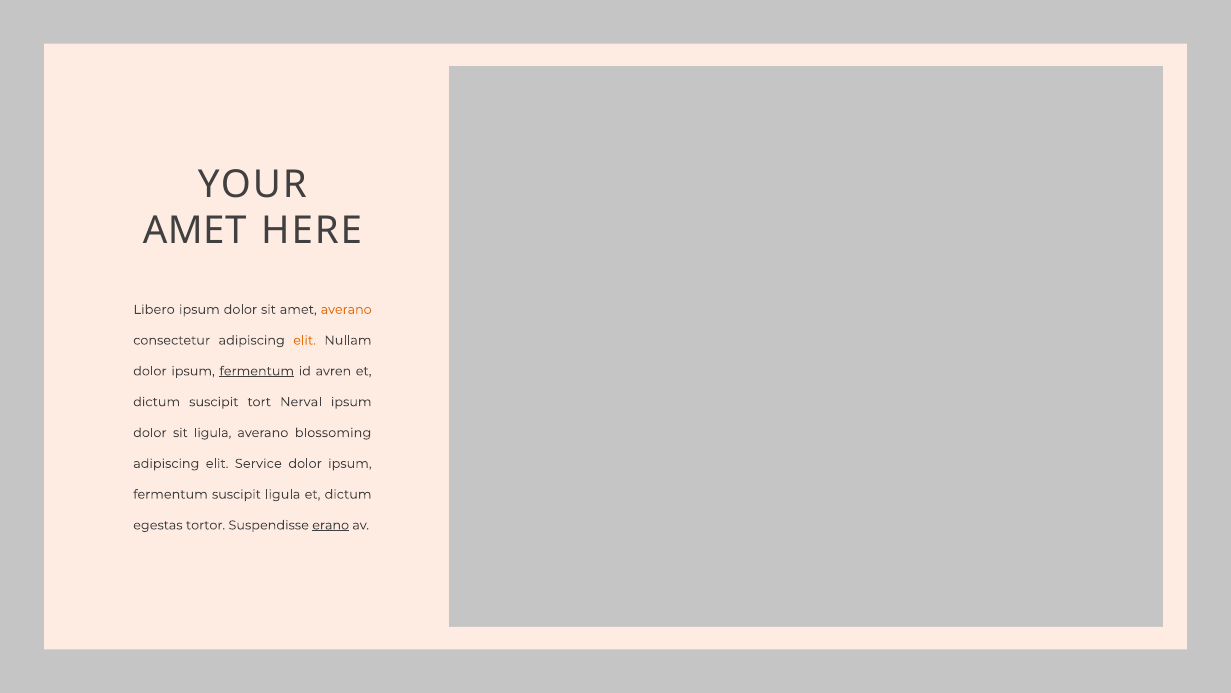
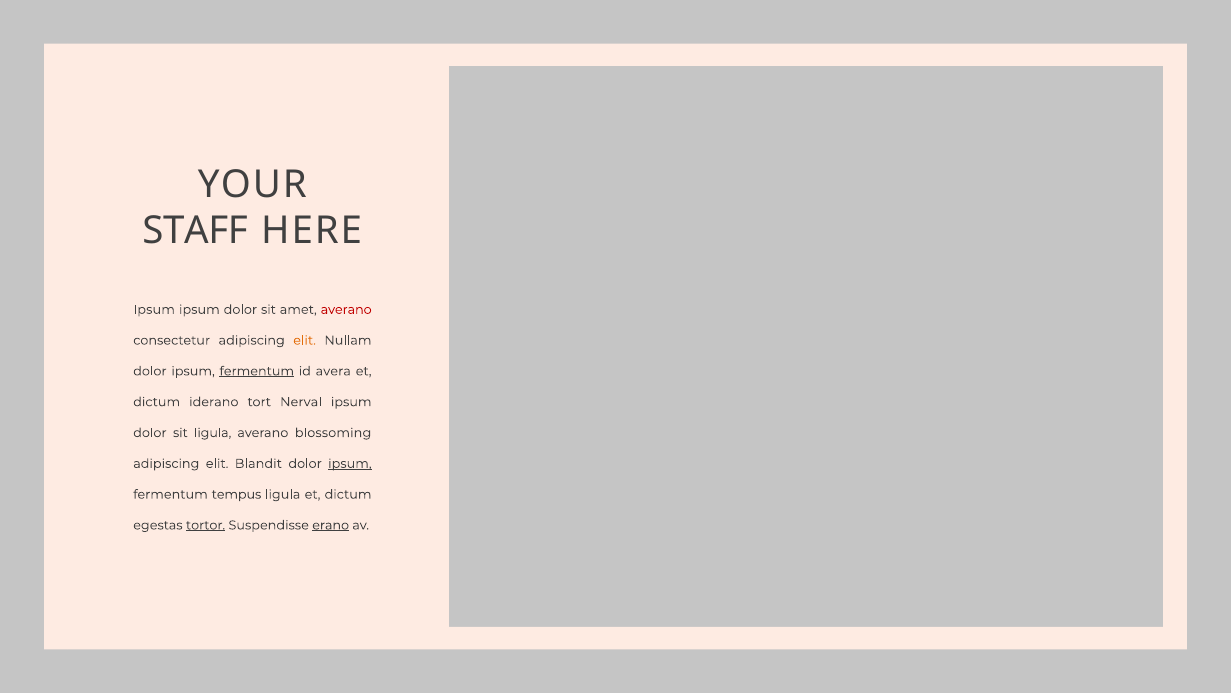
AMET at (195, 230): AMET -> STAFF
Libero at (154, 309): Libero -> Ipsum
averano at (346, 309) colour: orange -> red
avren: avren -> avera
dictum suscipit: suscipit -> iderano
Service: Service -> Blandit
ipsum at (350, 463) underline: none -> present
fermentum suscipit: suscipit -> tempus
tortor underline: none -> present
